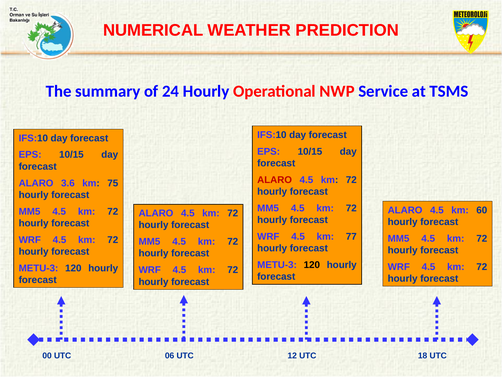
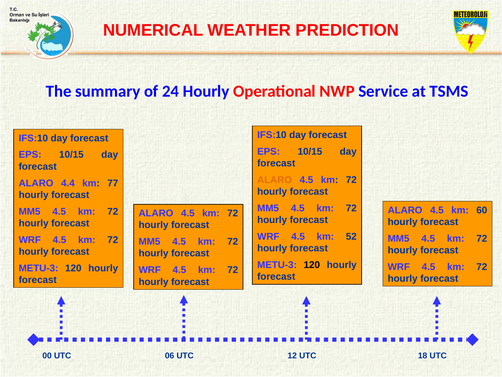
ALARO at (275, 180) colour: red -> orange
3.6: 3.6 -> 4.4
75: 75 -> 77
77: 77 -> 52
